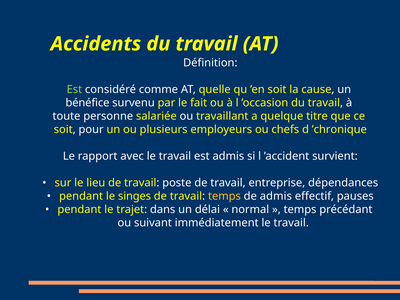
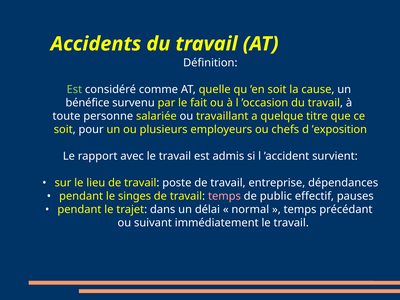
’chronique: ’chronique -> ’exposition
temps at (224, 196) colour: yellow -> pink
de admis: admis -> public
